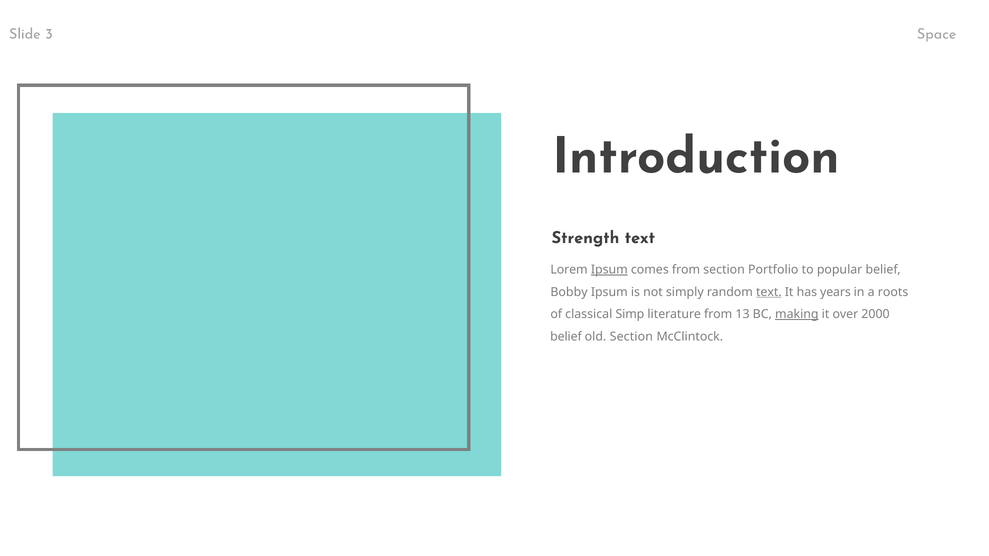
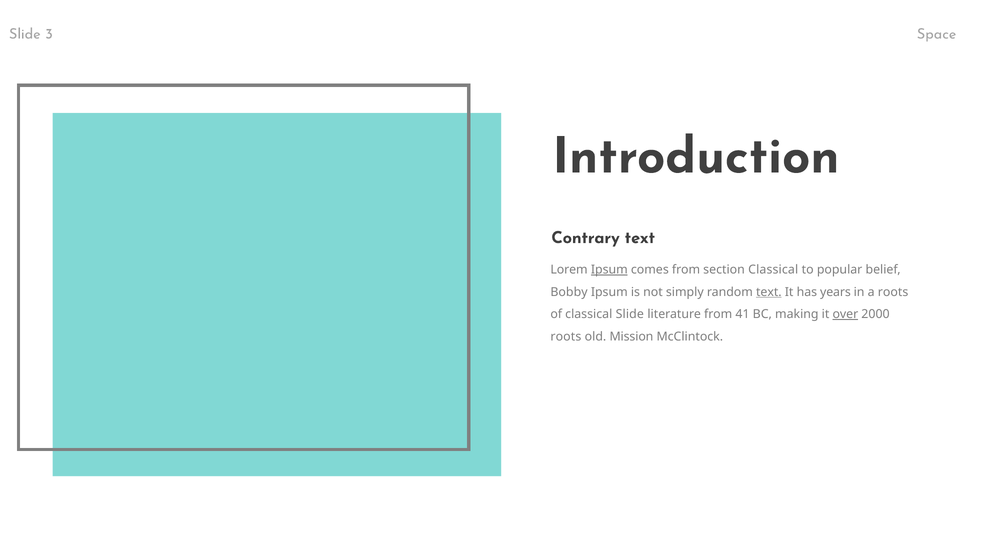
Strength: Strength -> Contrary
section Portfolio: Portfolio -> Classical
classical Simp: Simp -> Slide
13: 13 -> 41
making underline: present -> none
over underline: none -> present
belief at (566, 337): belief -> roots
old Section: Section -> Mission
